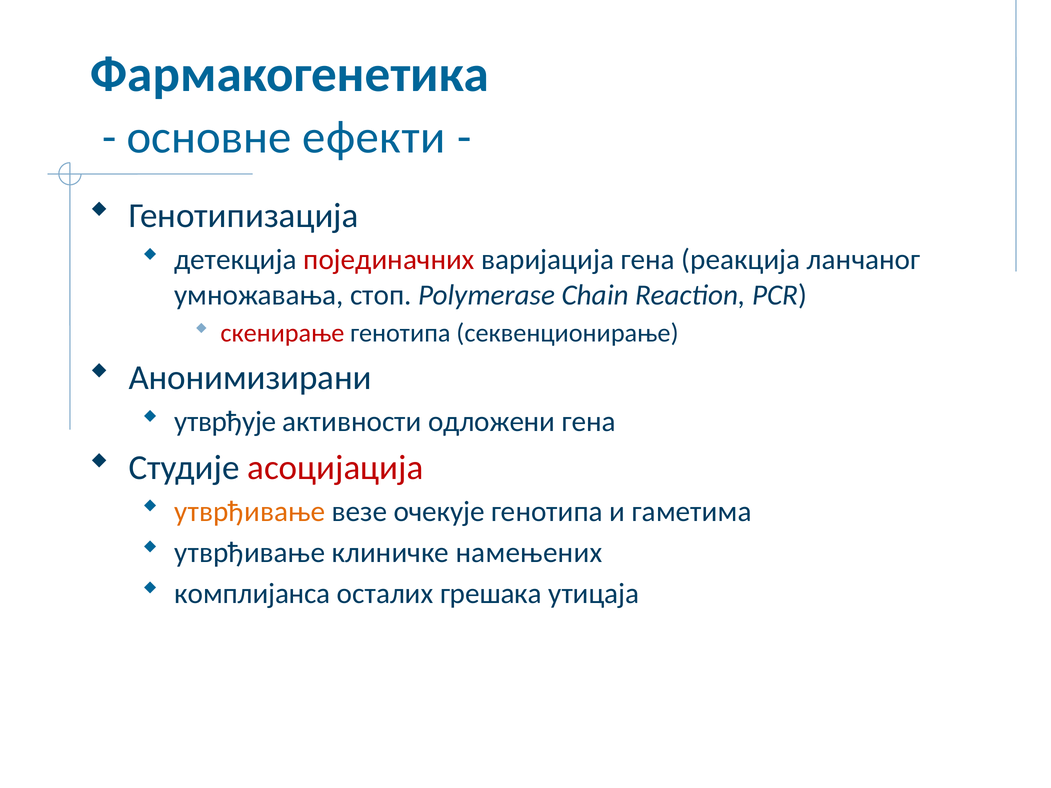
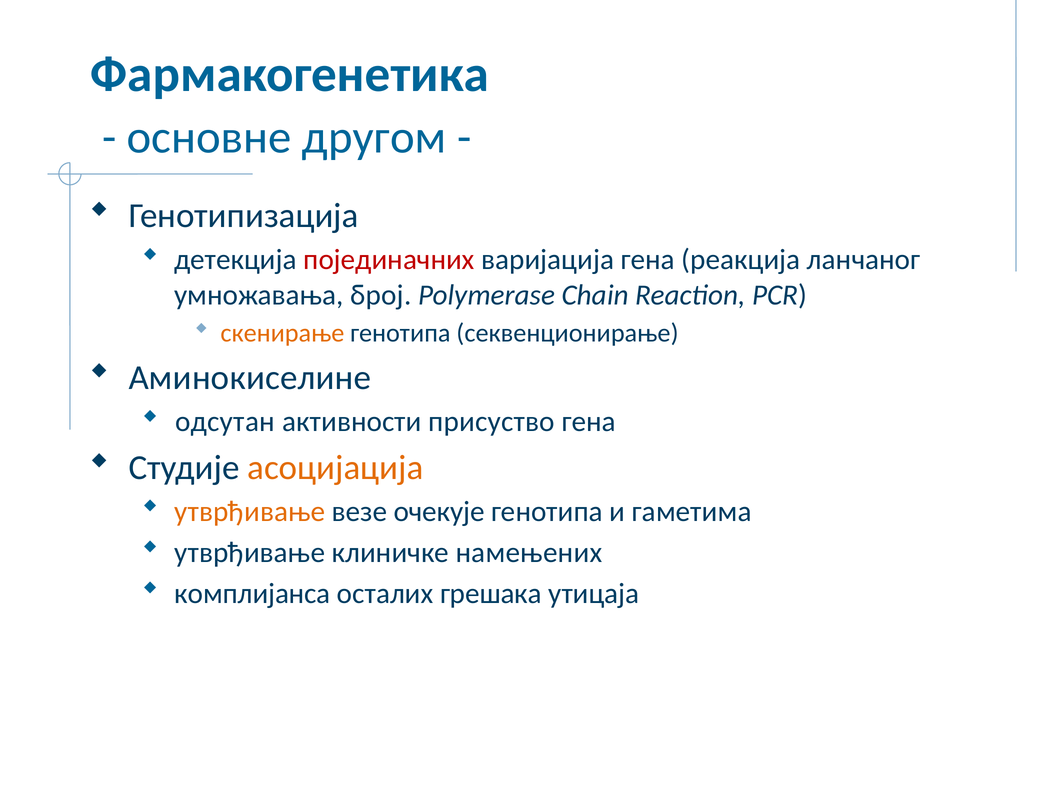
ефекти: ефекти -> другом
стоп: стоп -> број
скенирање colour: red -> orange
Анонимизирани: Анонимизирани -> Аминокиселине
утврђује: утврђује -> одсутан
одложени: одложени -> присуство
асоцијација colour: red -> orange
